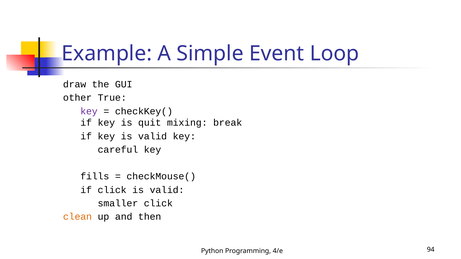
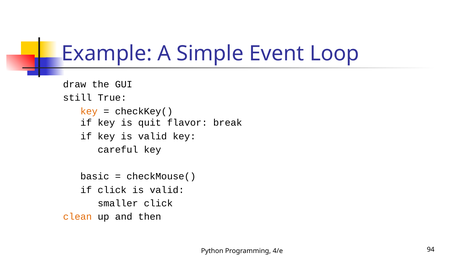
other: other -> still
key at (89, 111) colour: purple -> orange
mixing: mixing -> flavor
fills: fills -> basic
